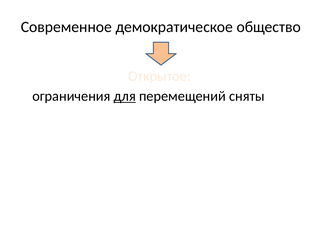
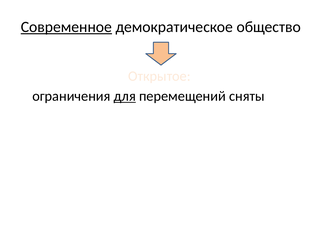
Современное underline: none -> present
